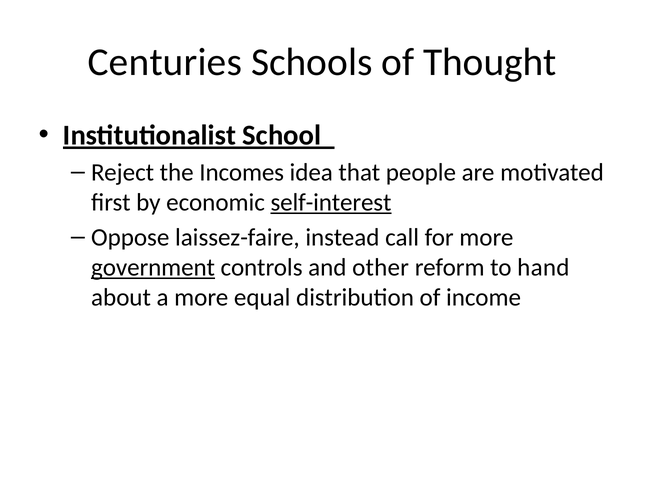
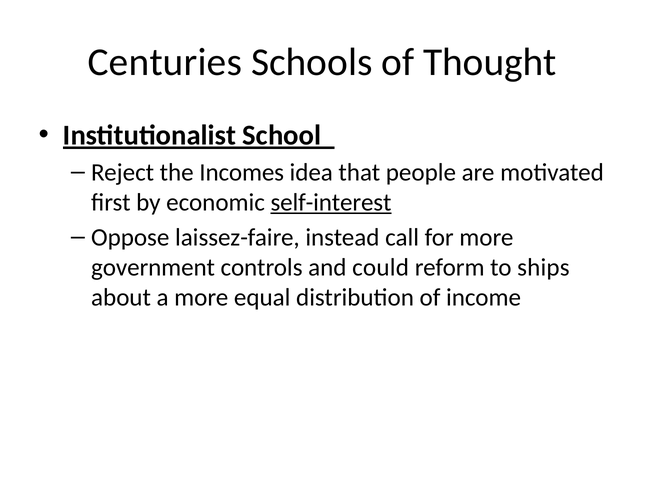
government underline: present -> none
other: other -> could
hand: hand -> ships
